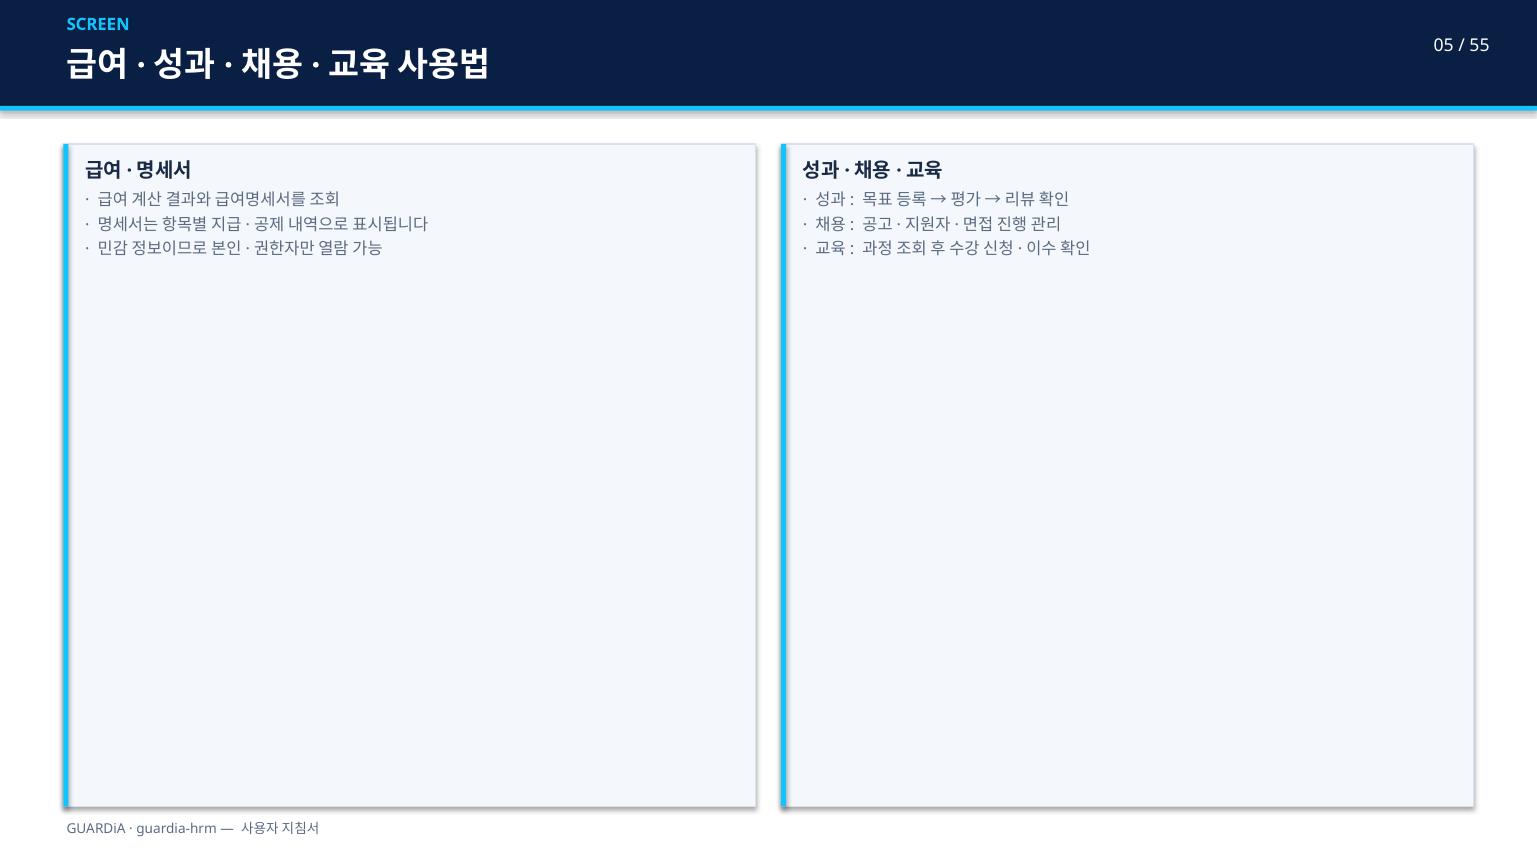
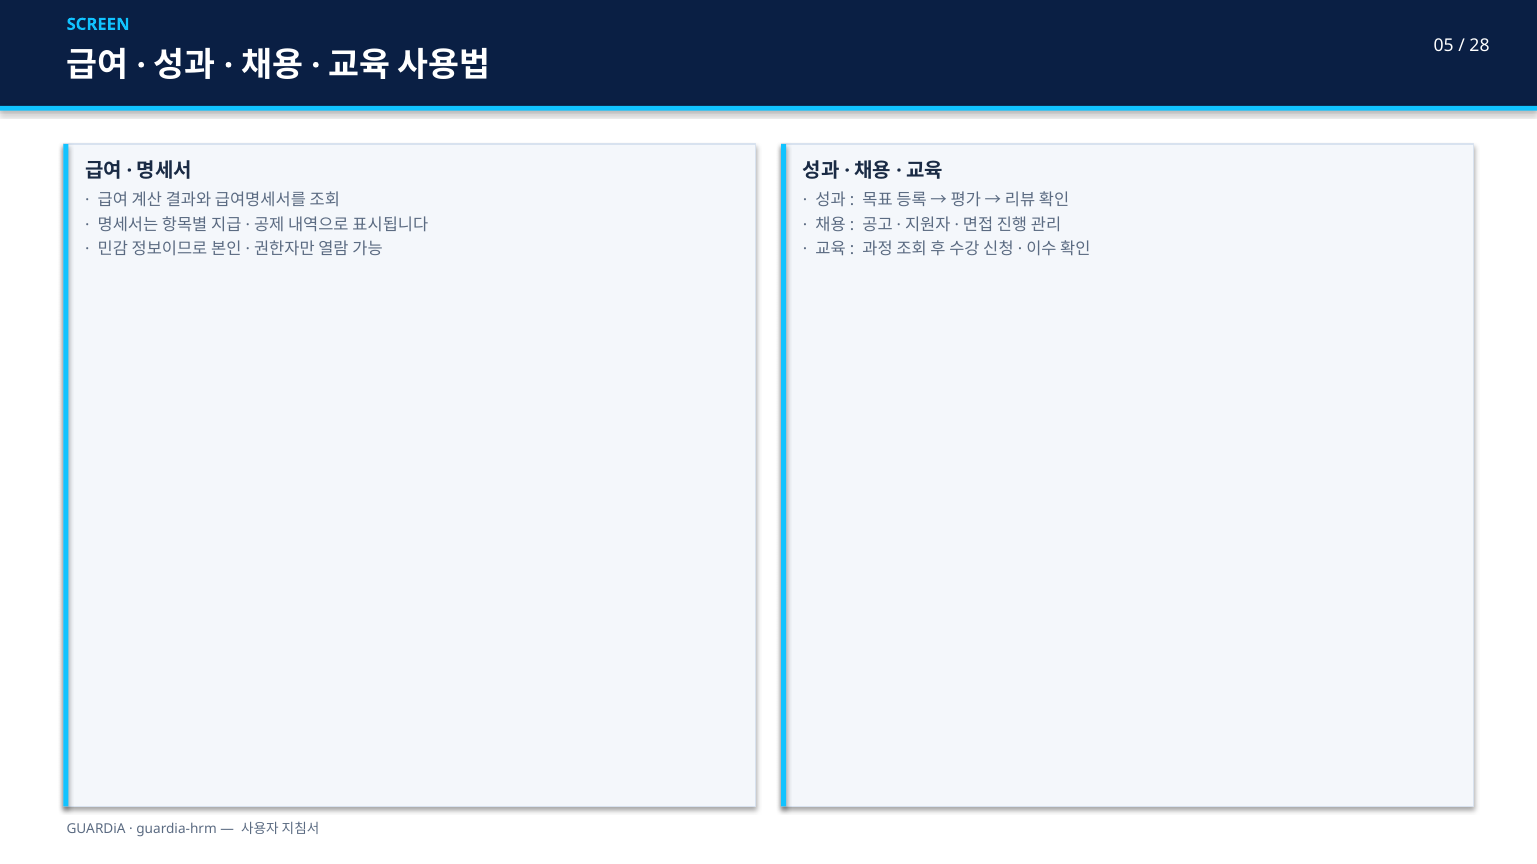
55: 55 -> 28
